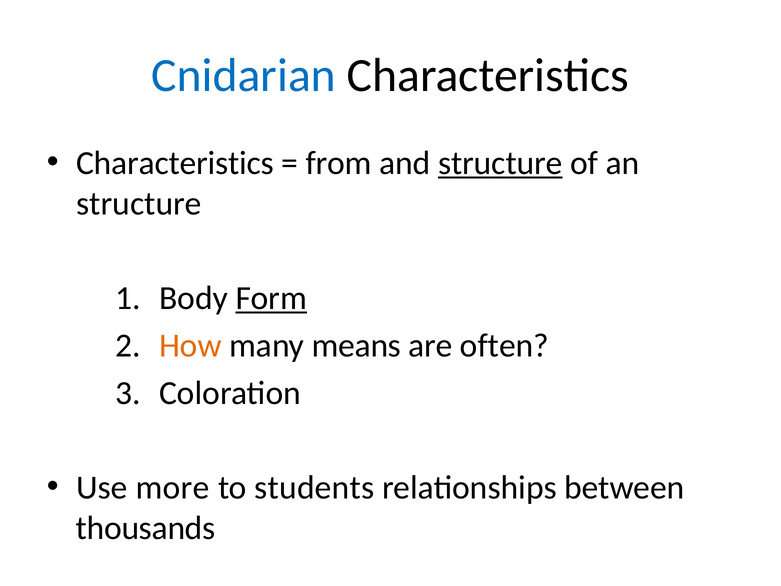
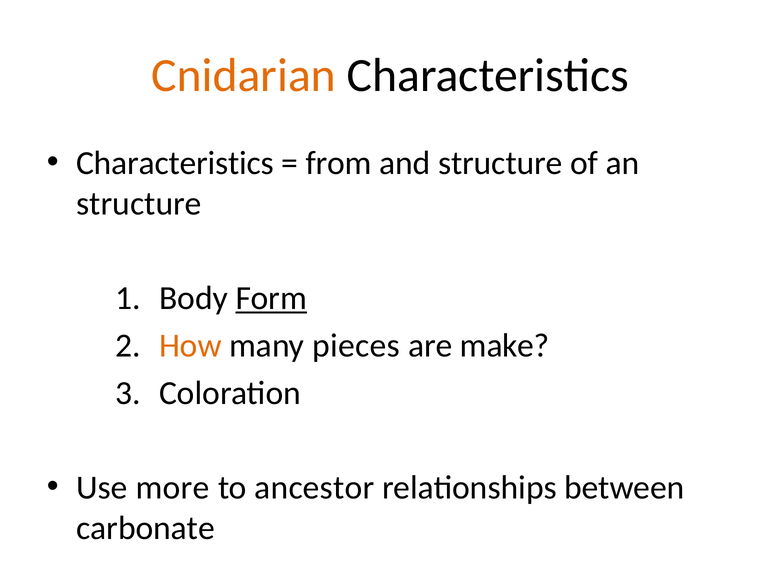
Cnidarian colour: blue -> orange
structure at (500, 163) underline: present -> none
means: means -> pieces
often: often -> make
students: students -> ancestor
thousands: thousands -> carbonate
